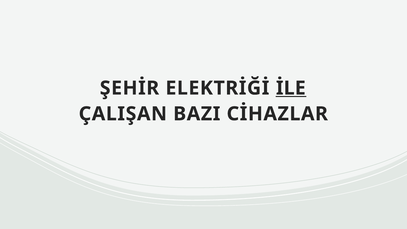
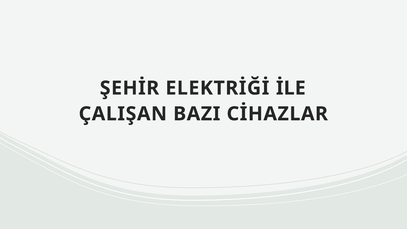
İLE underline: present -> none
